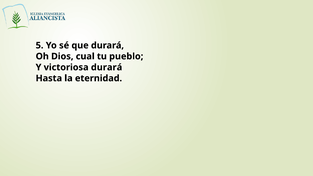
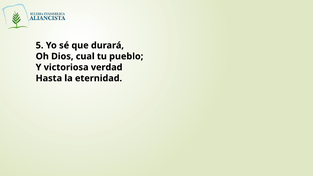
victoriosa durará: durará -> verdad
